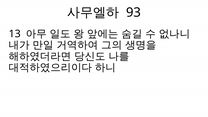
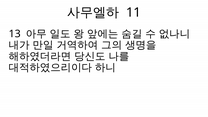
93: 93 -> 11
